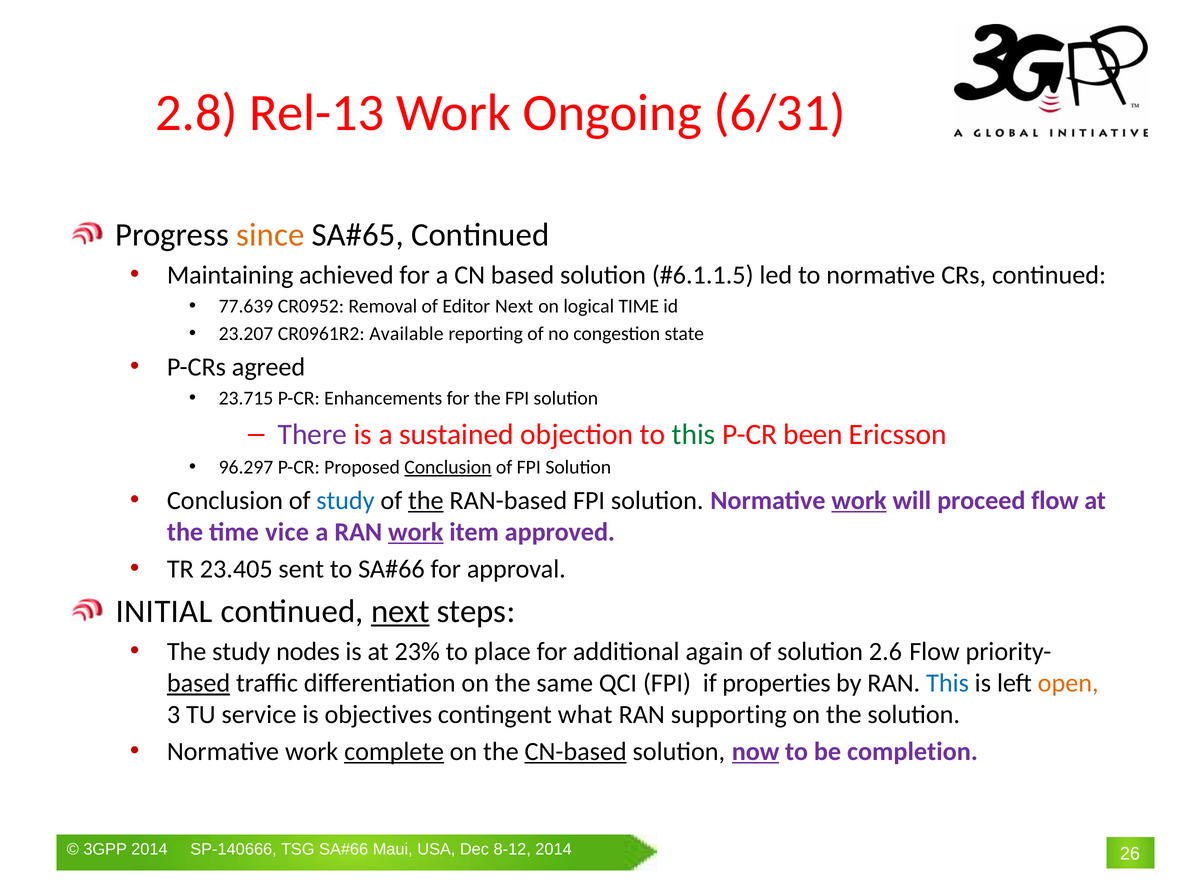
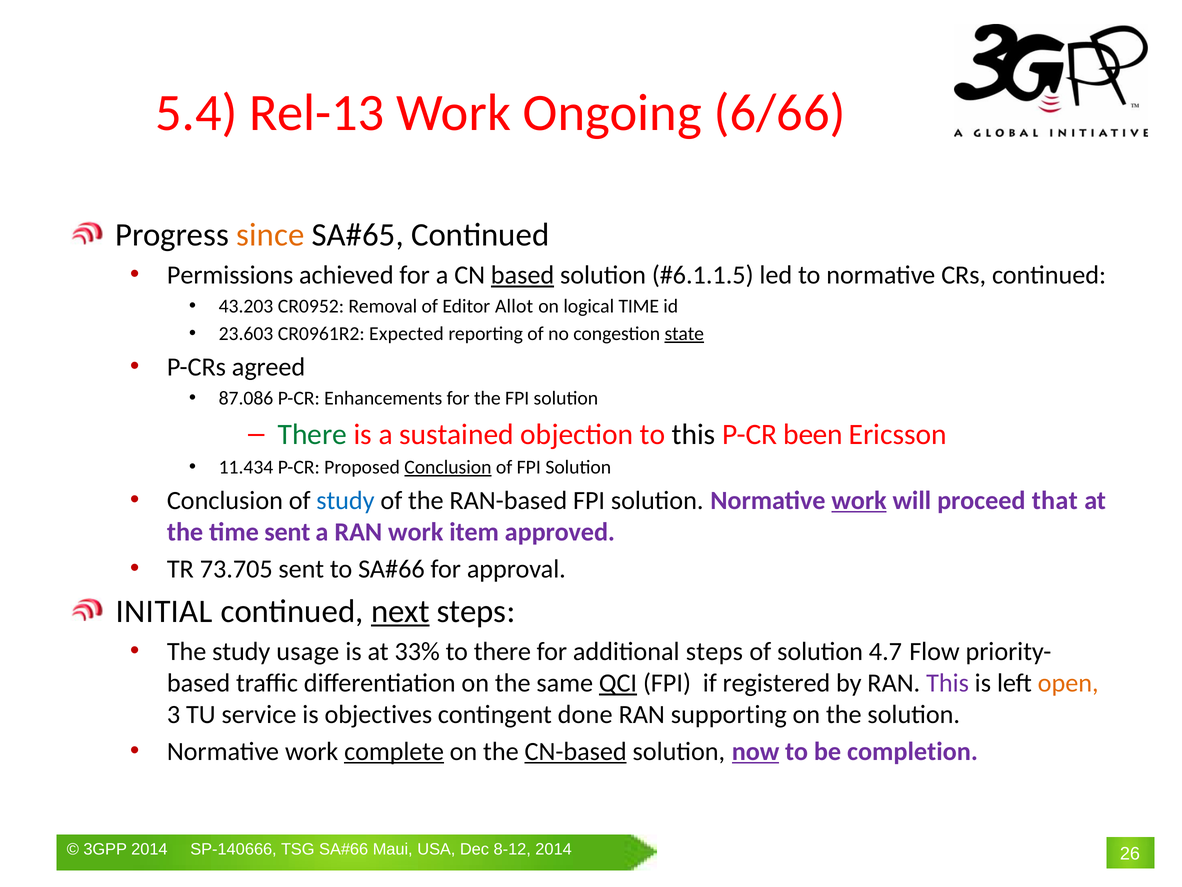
2.8: 2.8 -> 5.4
6/31: 6/31 -> 6/66
Maintaining: Maintaining -> Permissions
based at (523, 275) underline: none -> present
77.639: 77.639 -> 43.203
Editor Next: Next -> Allot
23.207: 23.207 -> 23.603
Available: Available -> Expected
state underline: none -> present
23.715: 23.715 -> 87.086
There at (312, 434) colour: purple -> green
this at (694, 434) colour: green -> black
96.297: 96.297 -> 11.434
the at (426, 500) underline: present -> none
proceed flow: flow -> that
time vice: vice -> sent
work at (416, 532) underline: present -> none
23.405: 23.405 -> 73.705
nodes: nodes -> usage
23%: 23% -> 33%
to place: place -> there
additional again: again -> steps
2.6: 2.6 -> 4.7
based at (199, 683) underline: present -> none
QCI underline: none -> present
properties: properties -> registered
This at (948, 683) colour: blue -> purple
what: what -> done
